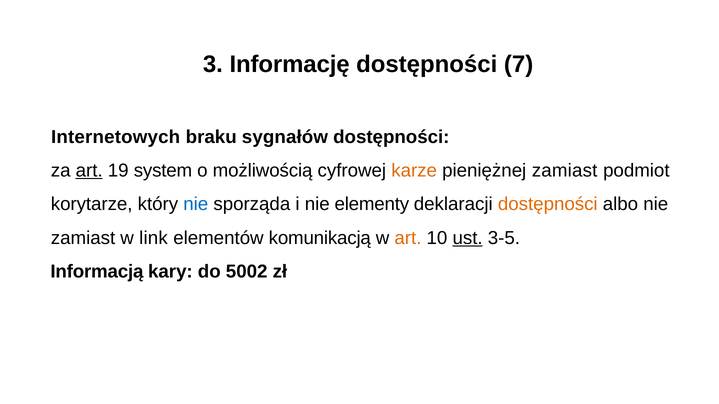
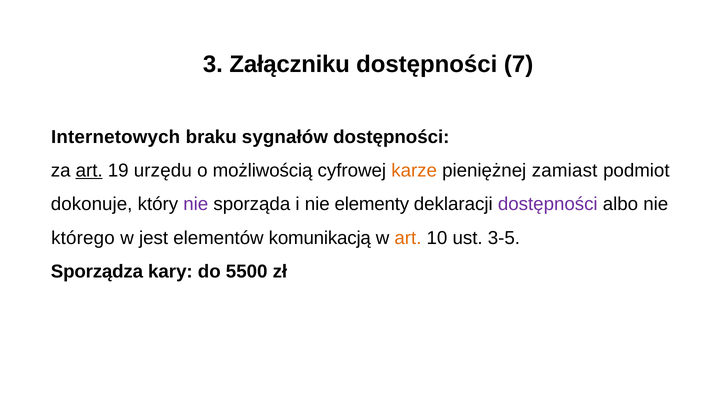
Informację: Informację -> Załączniku
system: system -> urzędu
korytarze: korytarze -> dokonuje
nie at (196, 204) colour: blue -> purple
dostępności at (548, 204) colour: orange -> purple
zamiast at (83, 238): zamiast -> którego
link: link -> jest
ust underline: present -> none
Informacją: Informacją -> Sporządza
5002: 5002 -> 5500
